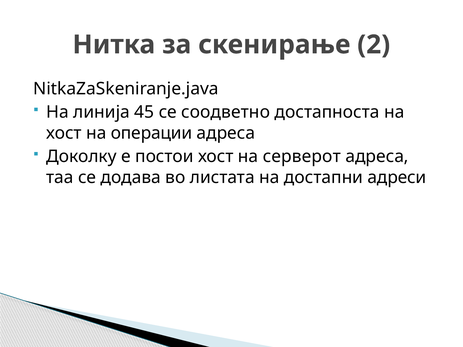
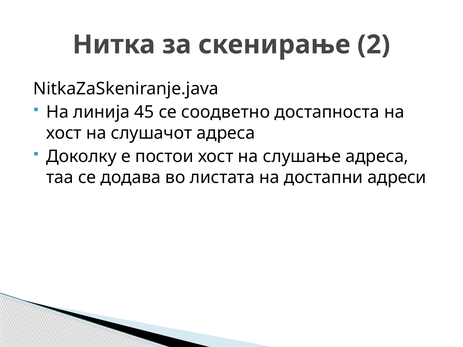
операции: операции -> слушачот
серверот: серверот -> слушање
